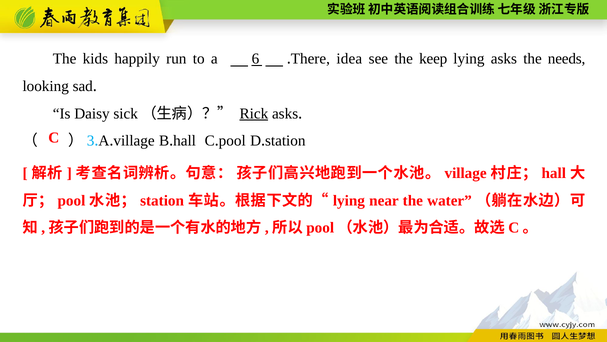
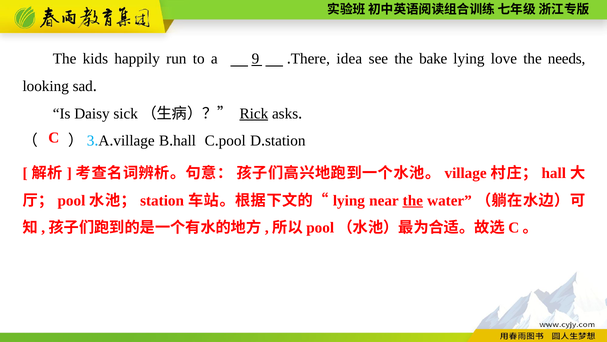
6: 6 -> 9
keep: keep -> bake
lying asks: asks -> love
the at (413, 200) underline: none -> present
